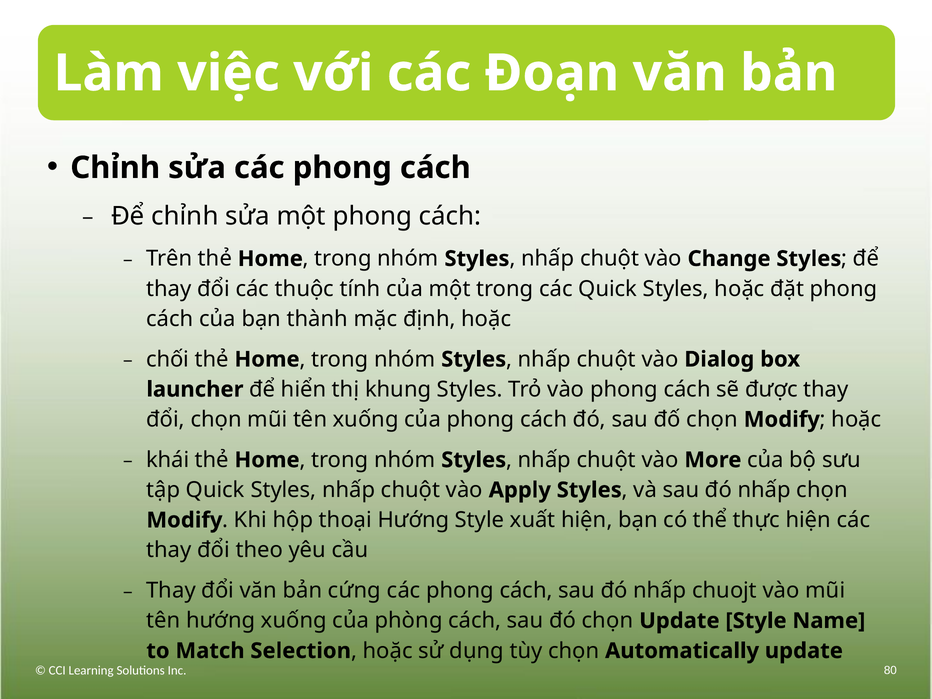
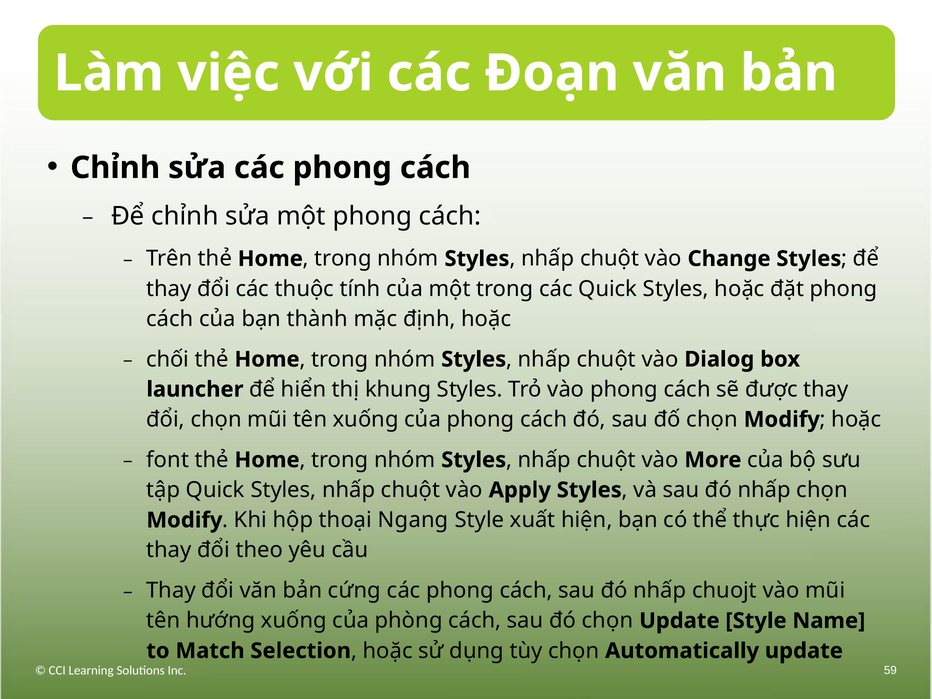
khái: khái -> font
thoại Hướng: Hướng -> Ngang
80: 80 -> 59
